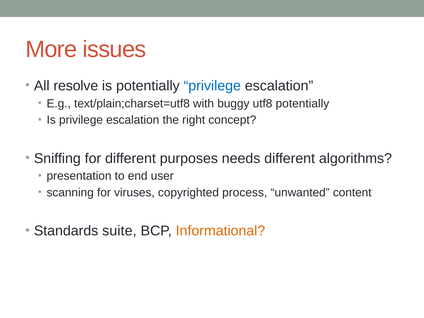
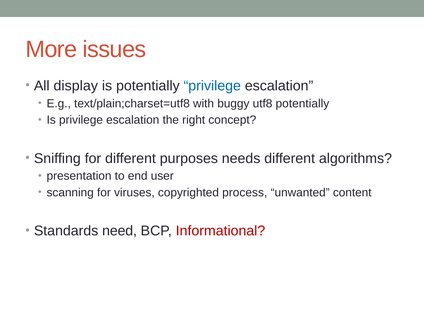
resolve: resolve -> display
suite: suite -> need
Informational colour: orange -> red
